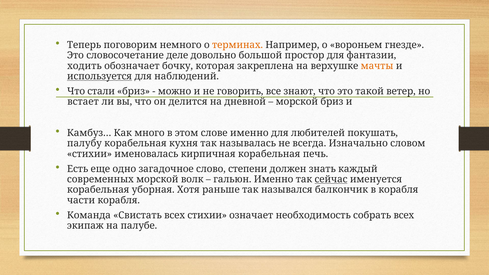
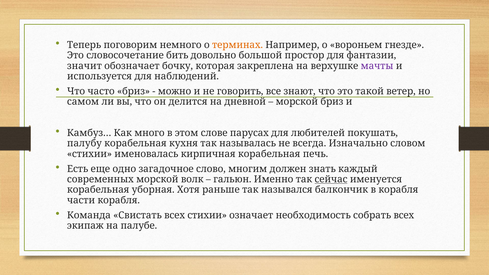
деле: деле -> бить
ходить: ходить -> значит
мачты colour: orange -> purple
используется underline: present -> none
стали: стали -> часто
встает: встает -> самом
слове именно: именно -> парусах
степени: степени -> многим
